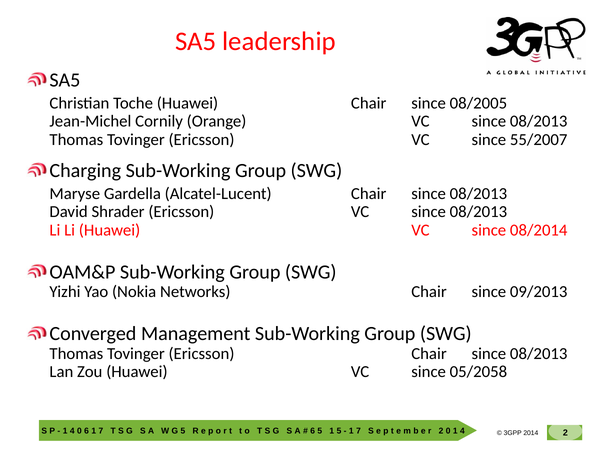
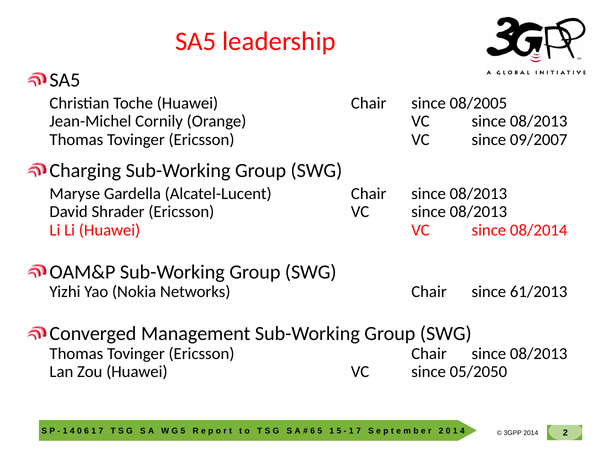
55/2007: 55/2007 -> 09/2007
09/2013: 09/2013 -> 61/2013
05/2058: 05/2058 -> 05/2050
